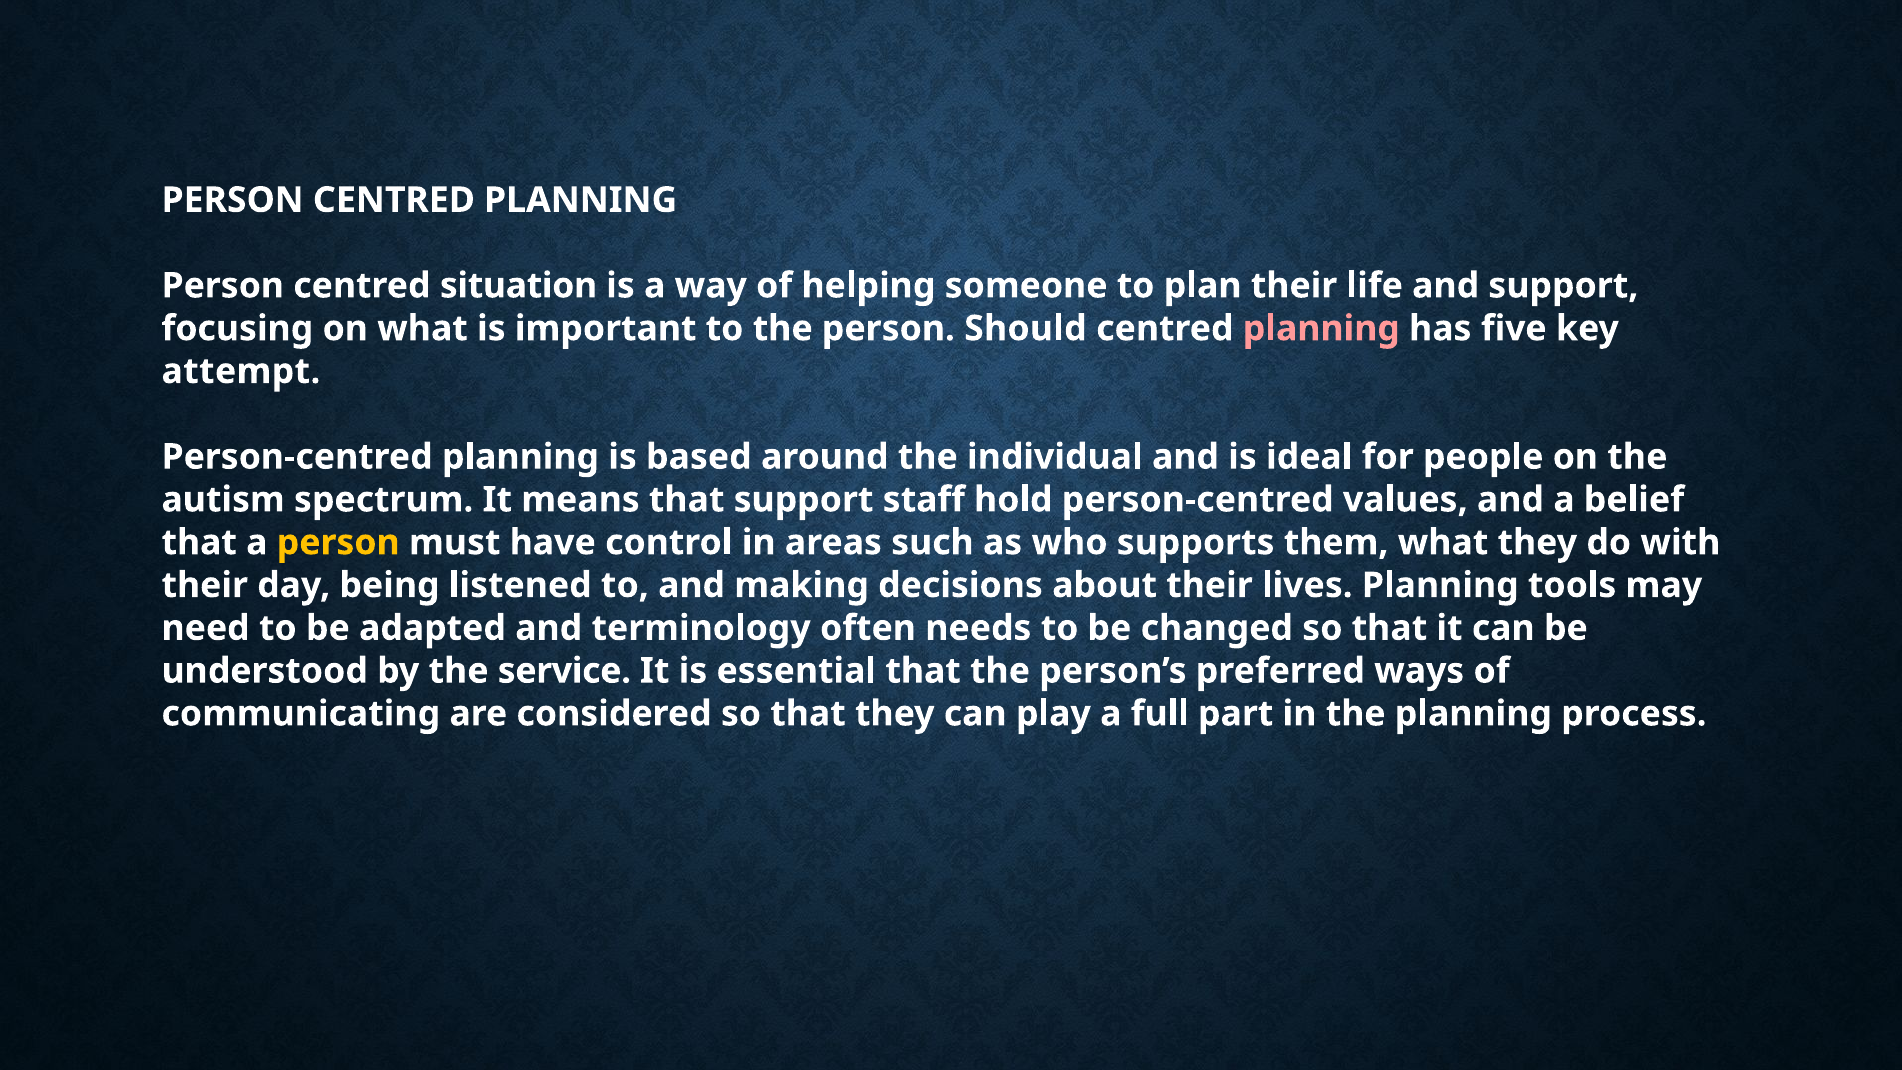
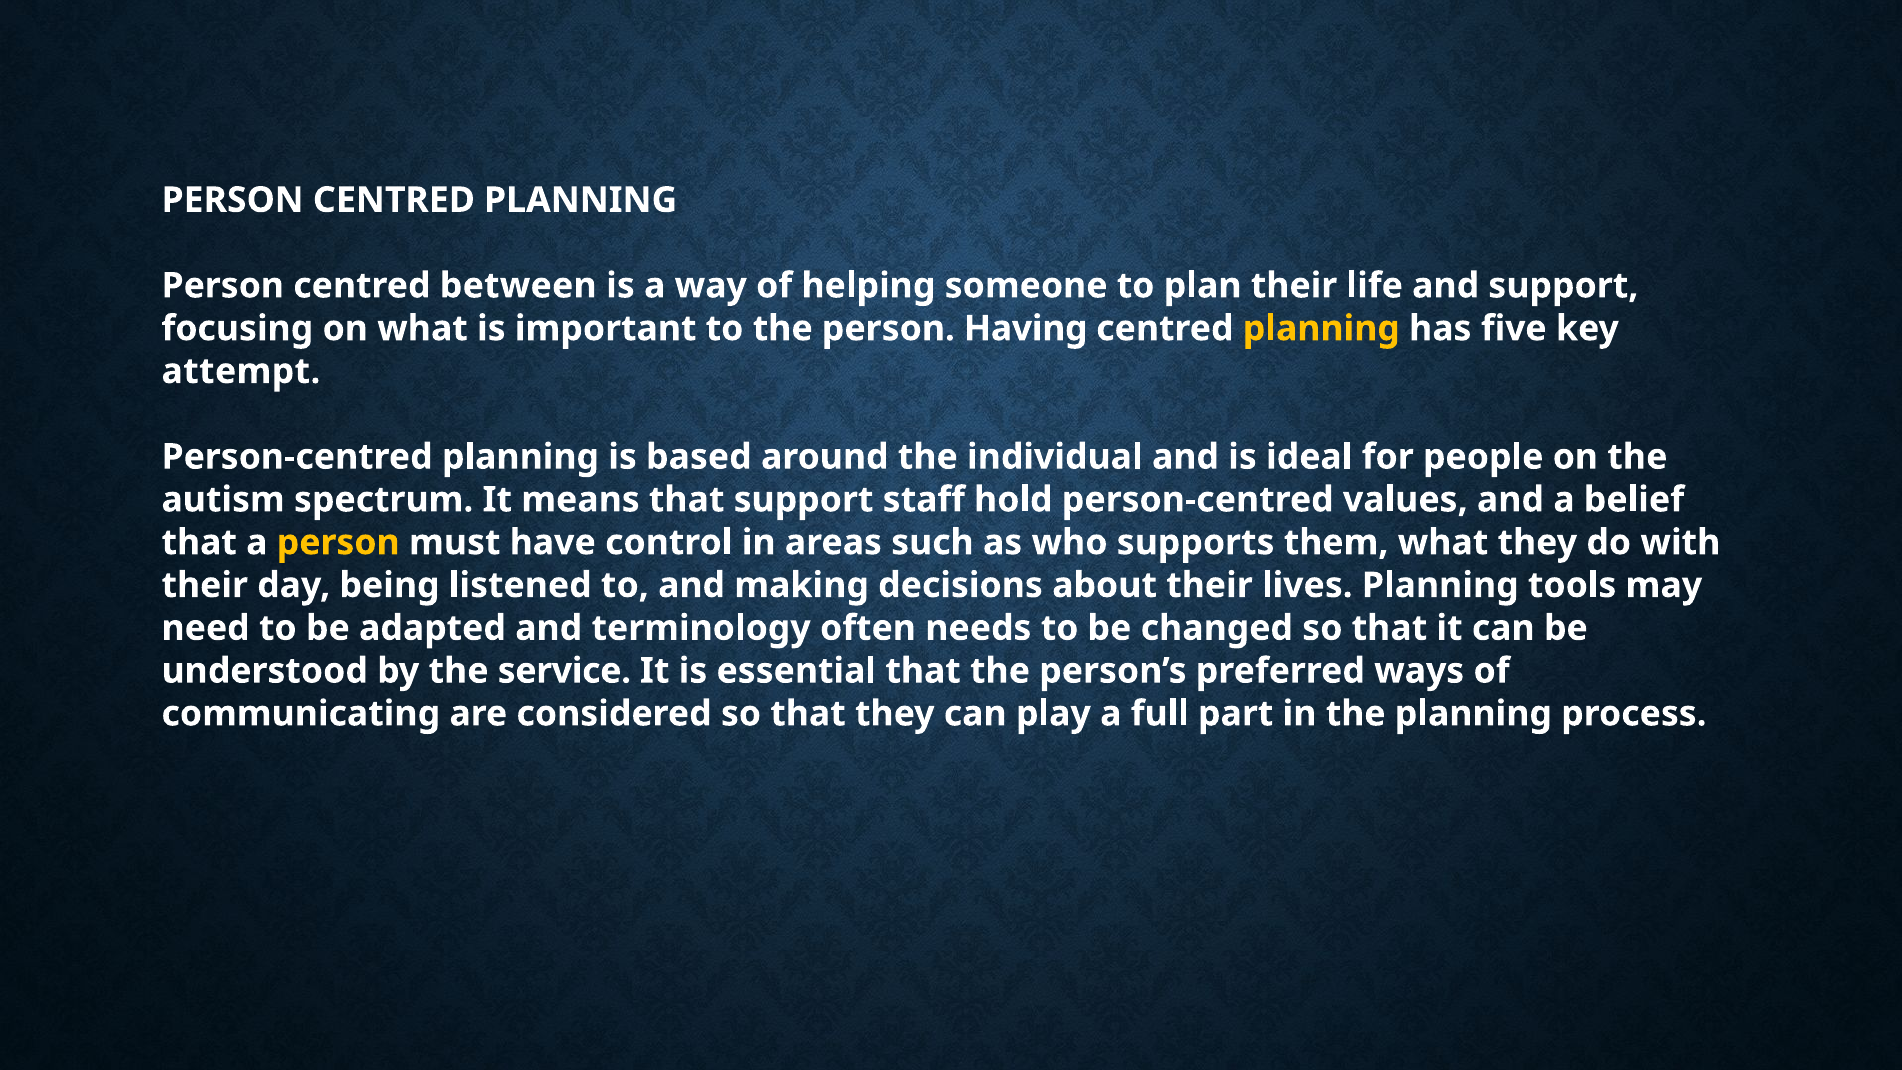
situation: situation -> between
Should: Should -> Having
planning at (1321, 328) colour: pink -> yellow
